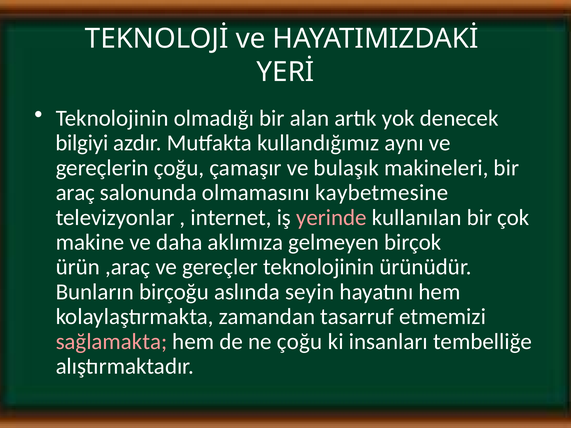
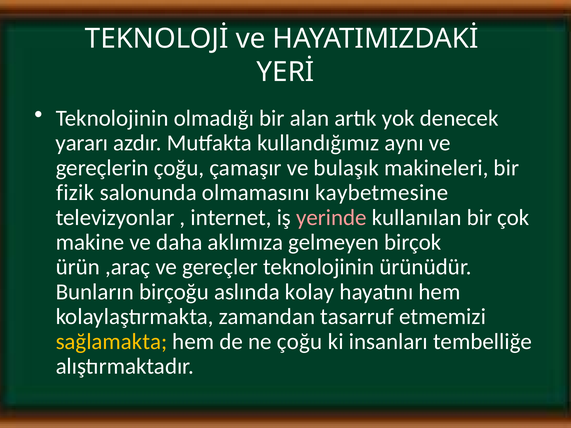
bilgiyi: bilgiyi -> yararı
araç: araç -> fizik
seyin: seyin -> kolay
sağlamakta colour: pink -> yellow
